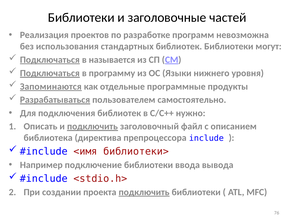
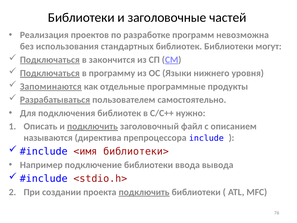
называется: называется -> закончится
библиотека: библиотека -> называются
